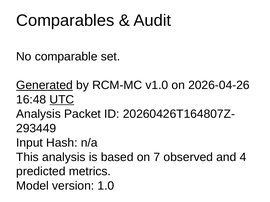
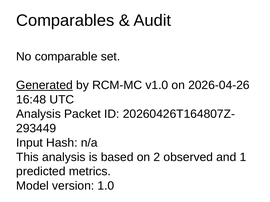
UTC underline: present -> none
7: 7 -> 2
4: 4 -> 1
